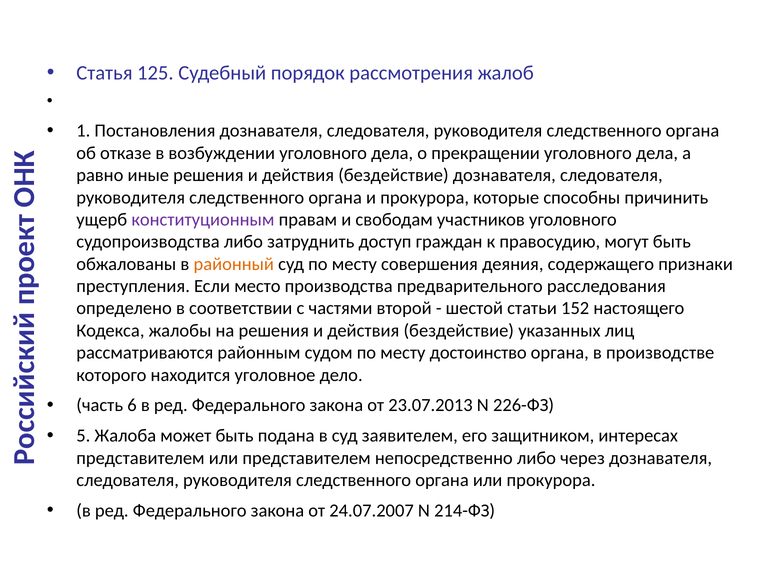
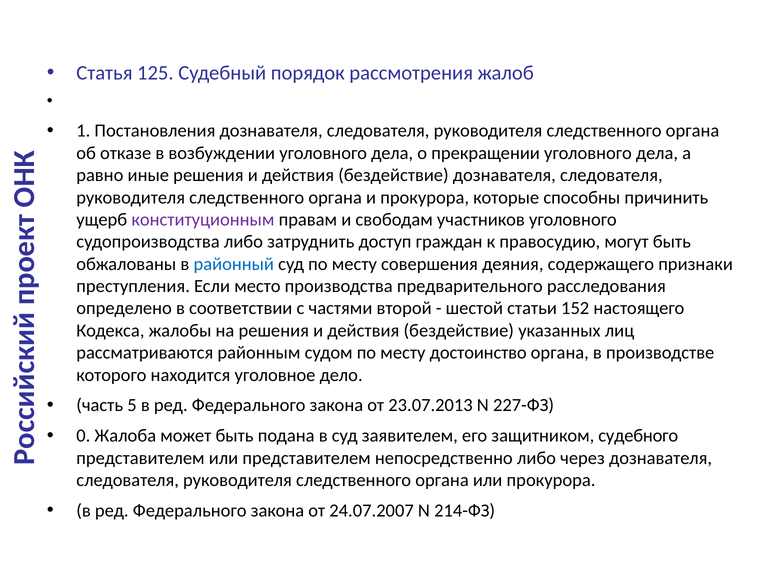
районный colour: orange -> blue
6: 6 -> 5
226-ФЗ: 226-ФЗ -> 227-ФЗ
5: 5 -> 0
интересах: интересах -> судебного
